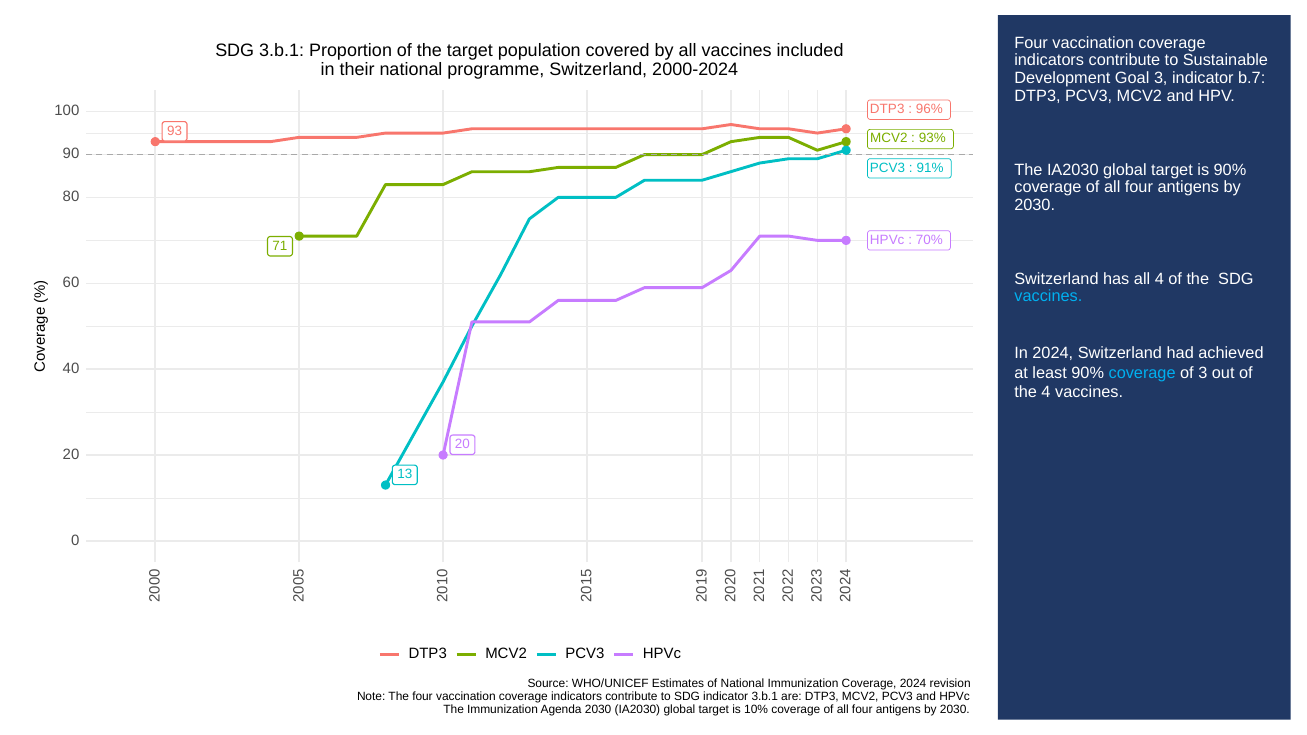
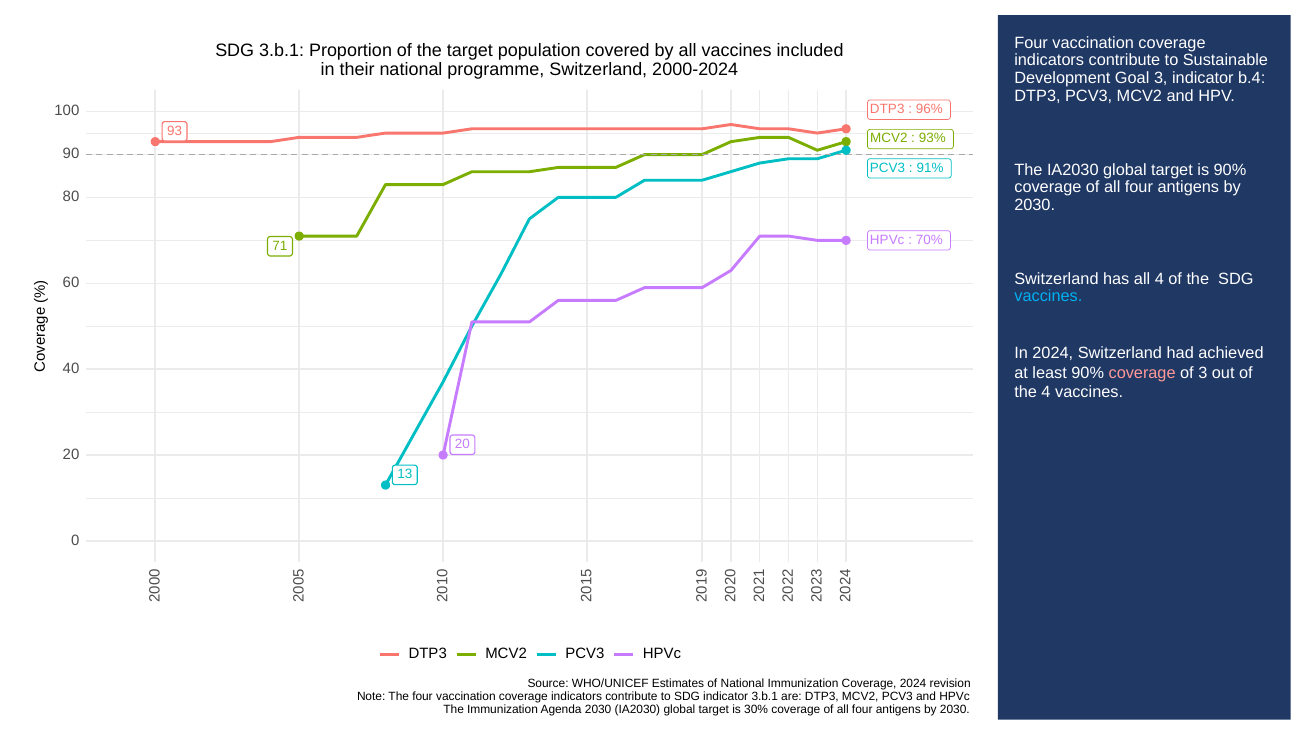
b.7: b.7 -> b.4
coverage at (1142, 373) colour: light blue -> pink
10%: 10% -> 30%
